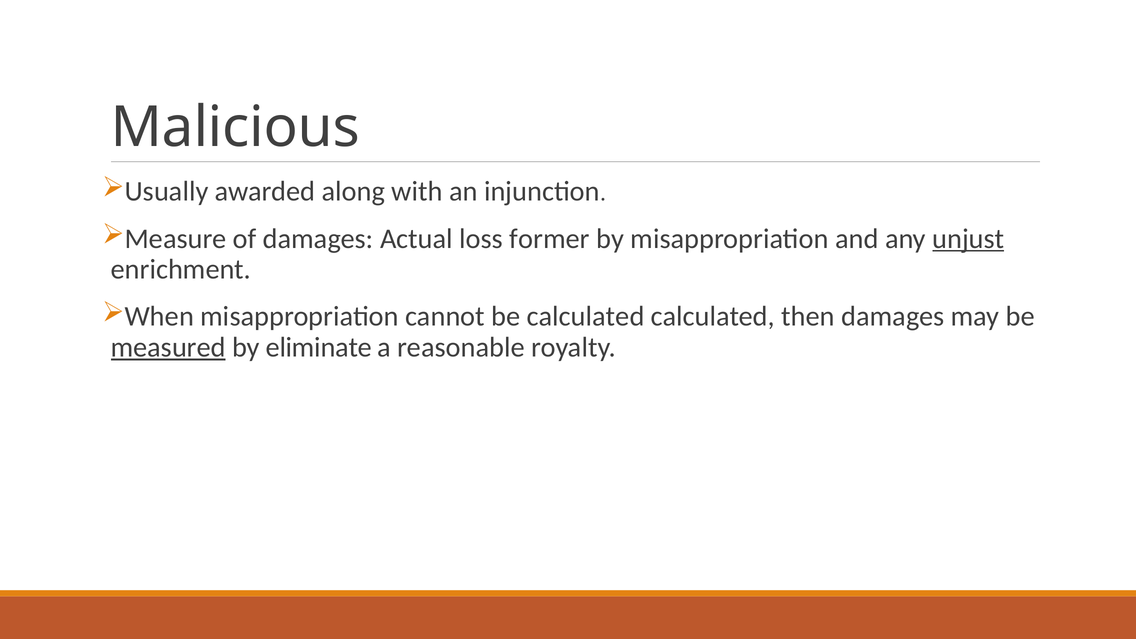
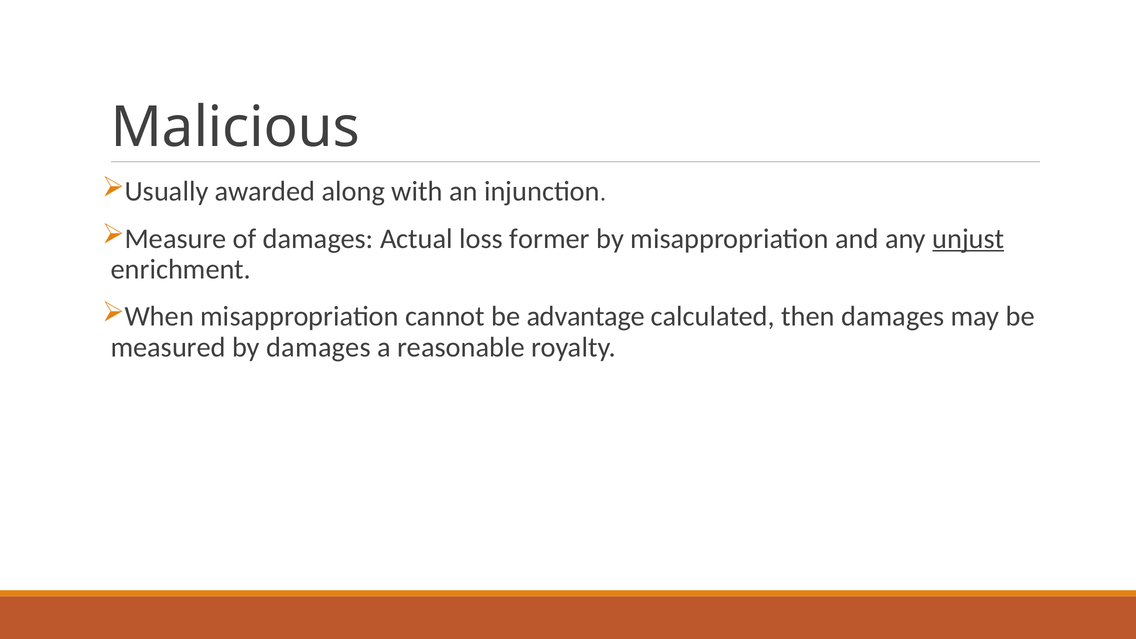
be calculated: calculated -> advantage
measured underline: present -> none
by eliminate: eliminate -> damages
